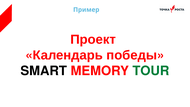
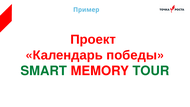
SMART colour: black -> green
